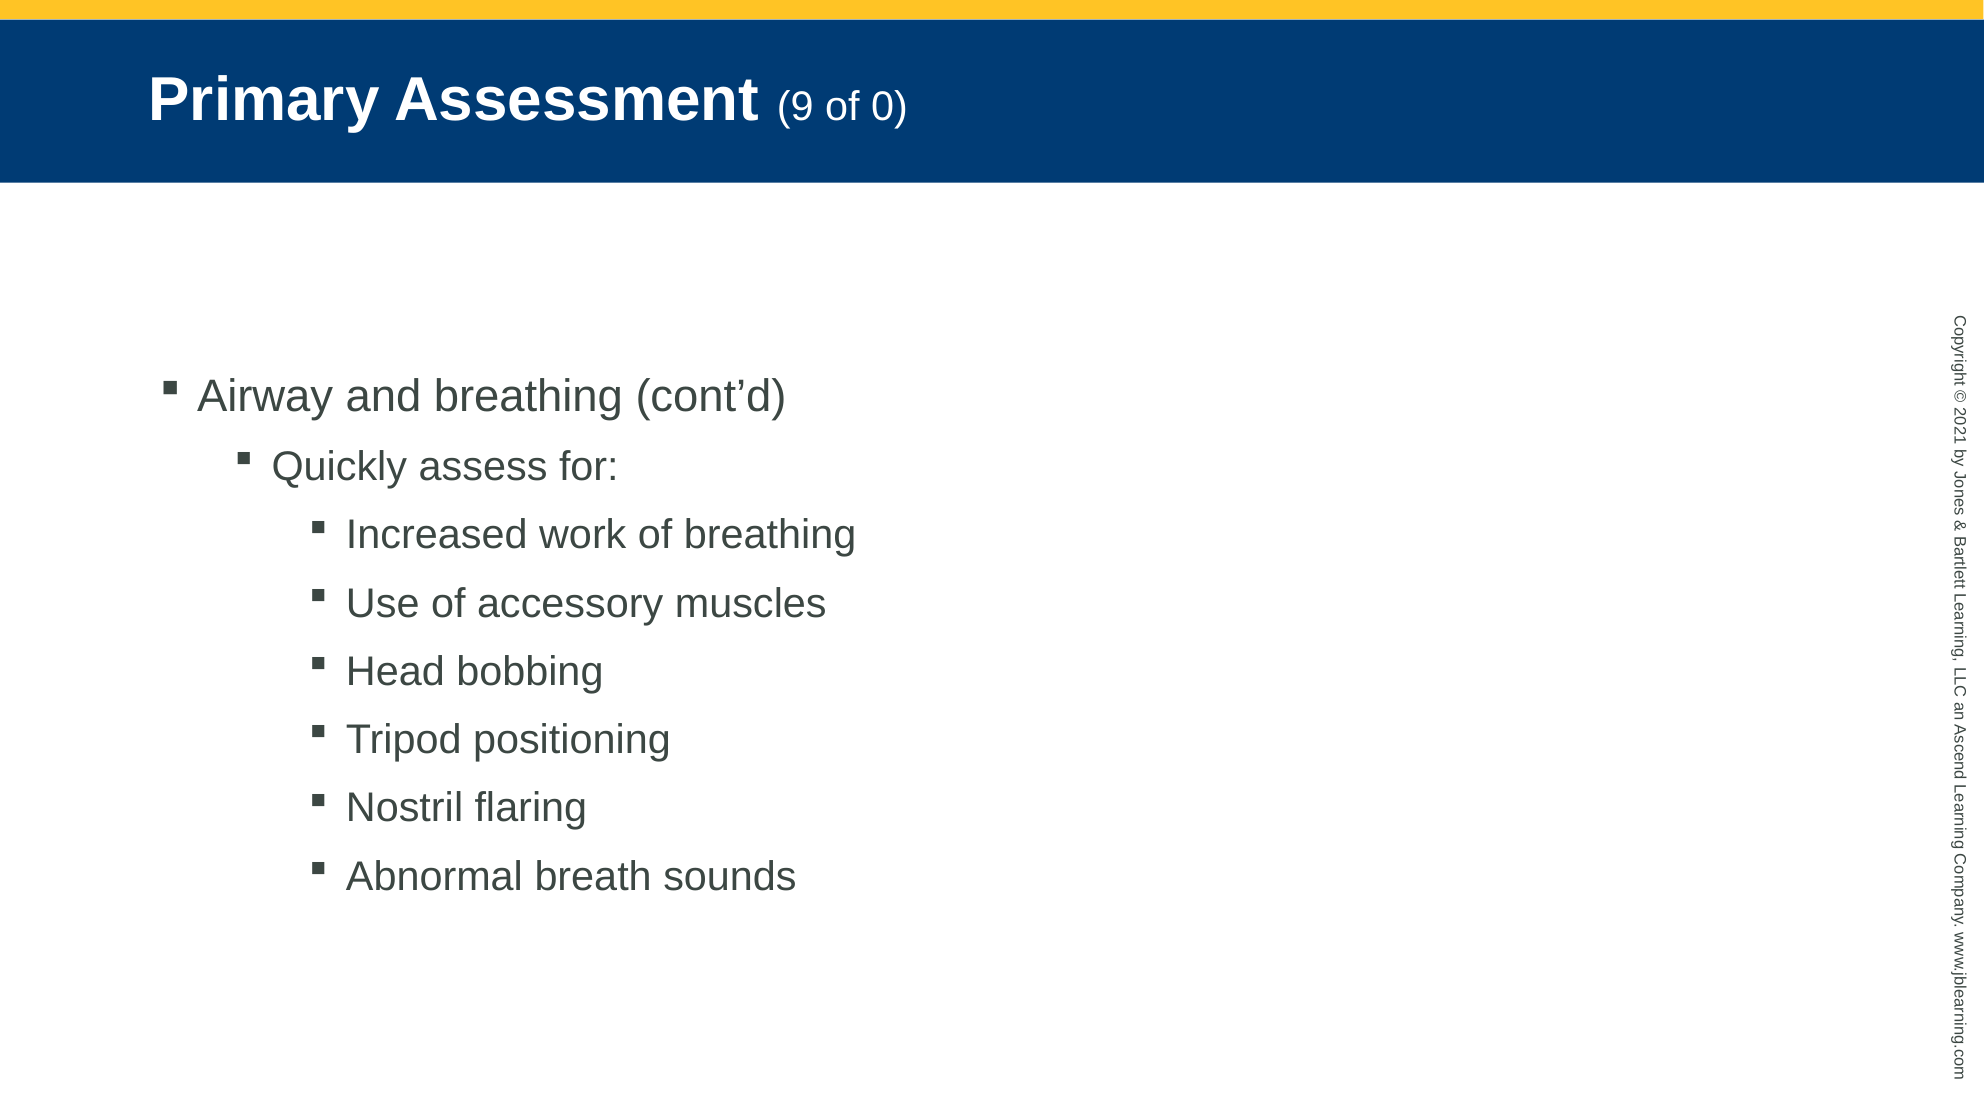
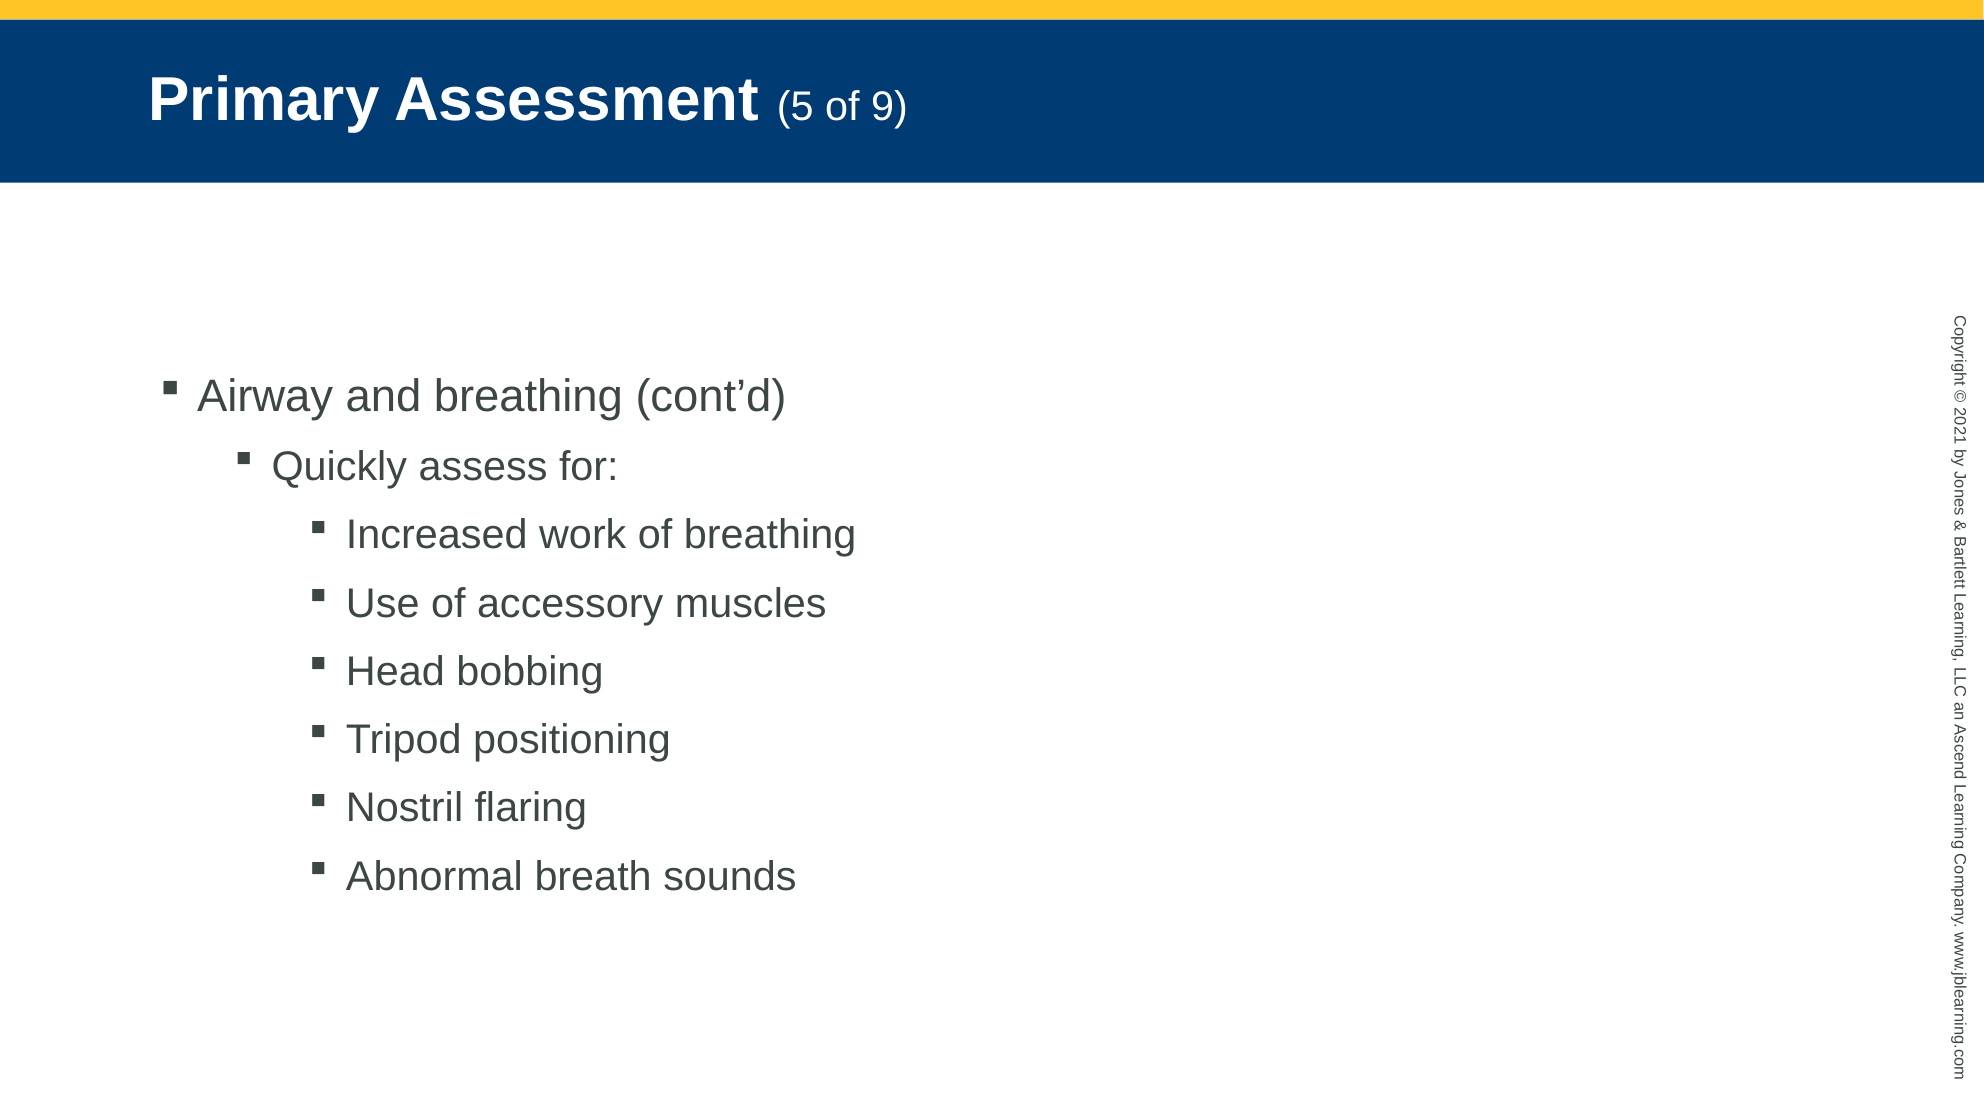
9: 9 -> 5
of 0: 0 -> 9
